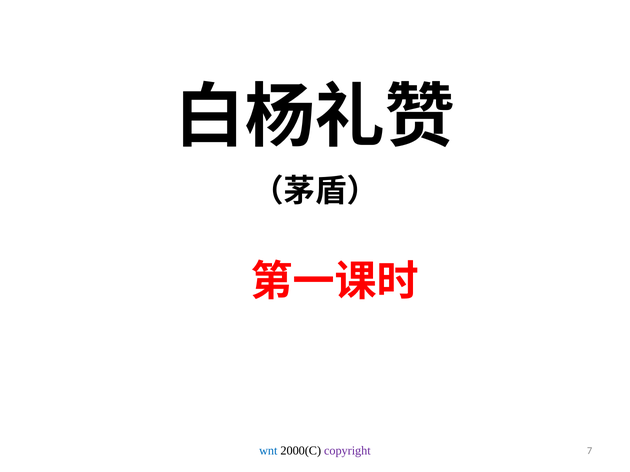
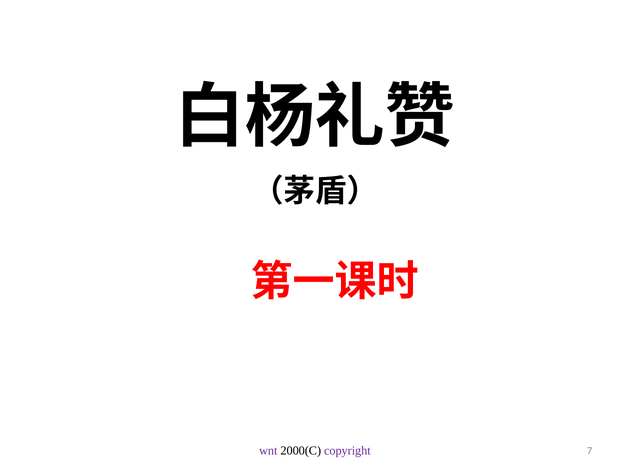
wnt colour: blue -> purple
